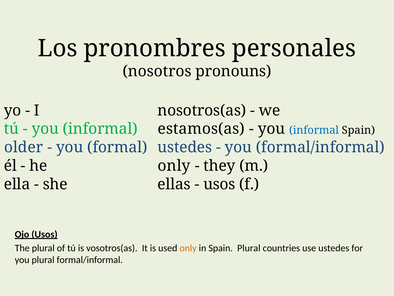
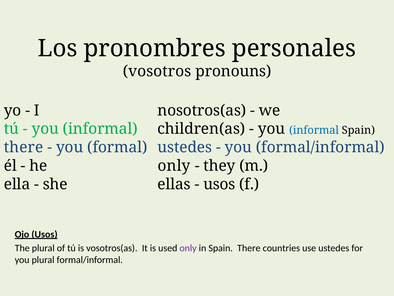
nosotros: nosotros -> vosotros
estamos(as: estamos(as -> children(as
older at (24, 147): older -> there
only at (188, 248) colour: orange -> purple
Spain Plural: Plural -> There
